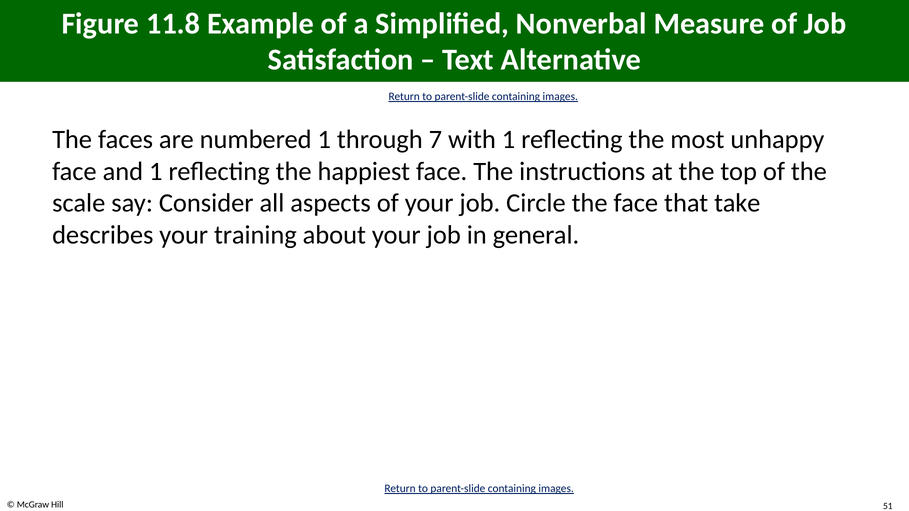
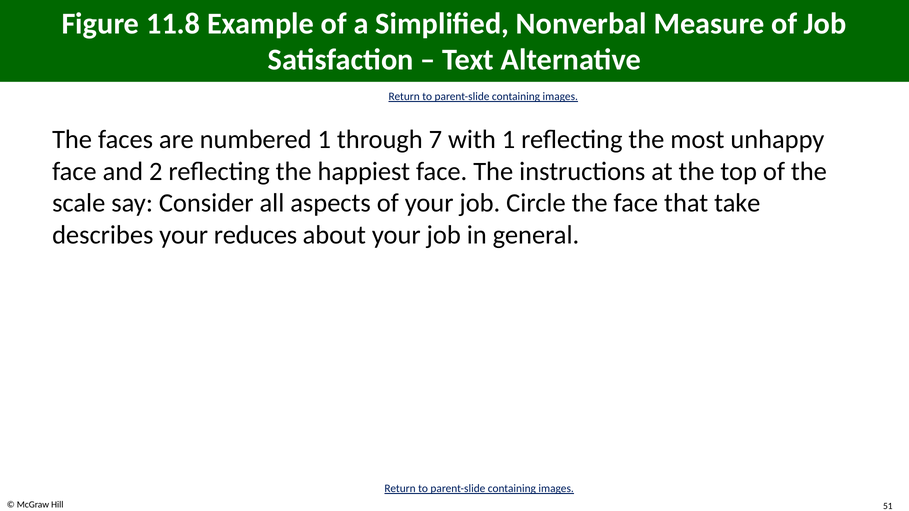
and 1: 1 -> 2
training: training -> reduces
